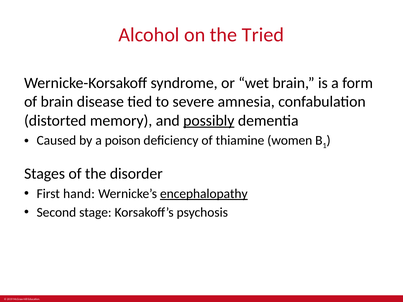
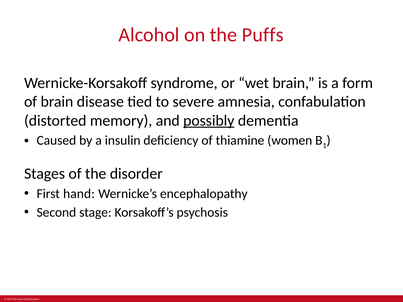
Tried: Tried -> Puffs
poison: poison -> insulin
encephalopathy underline: present -> none
